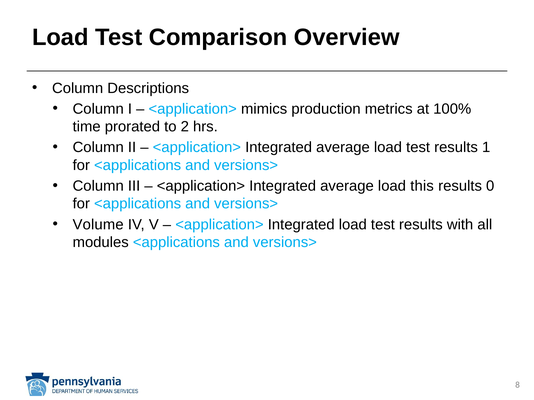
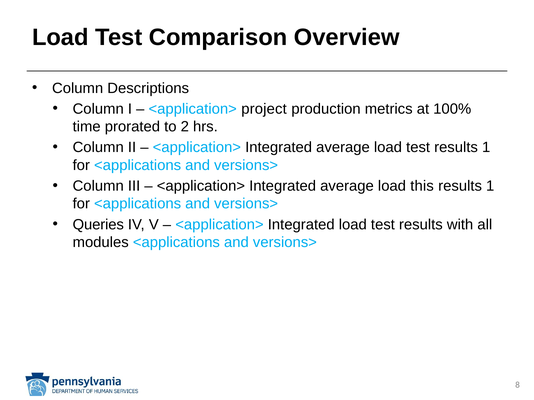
mimics: mimics -> project
0 at (490, 186): 0 -> 1
Volume: Volume -> Queries
